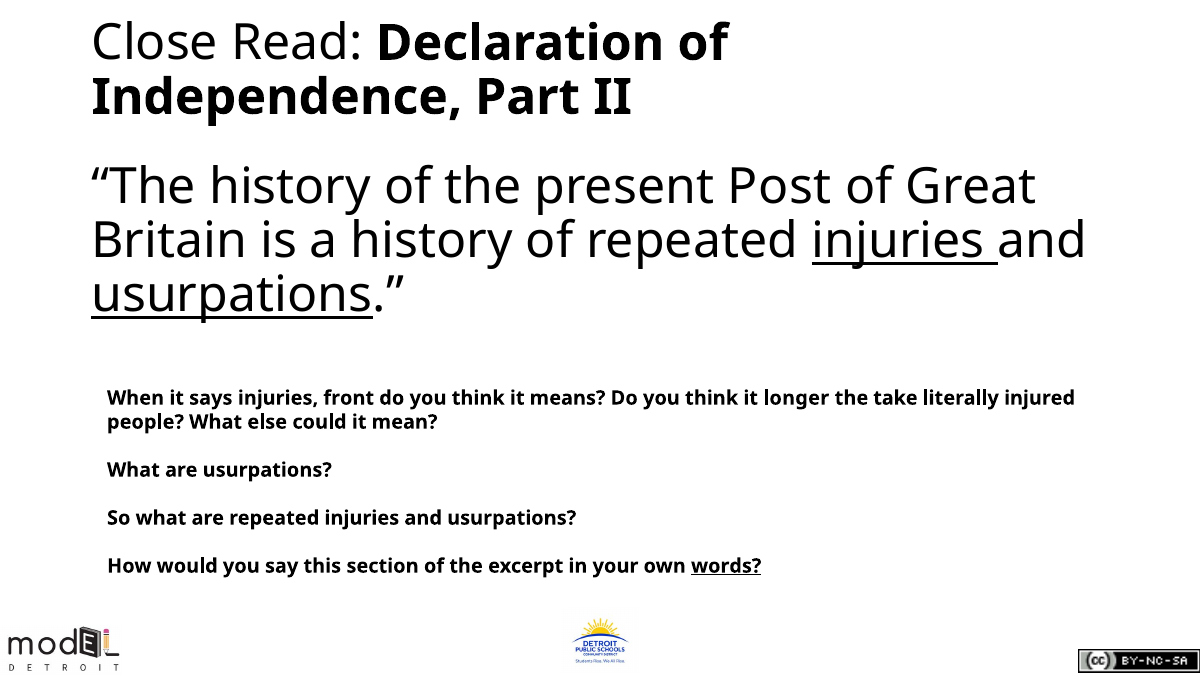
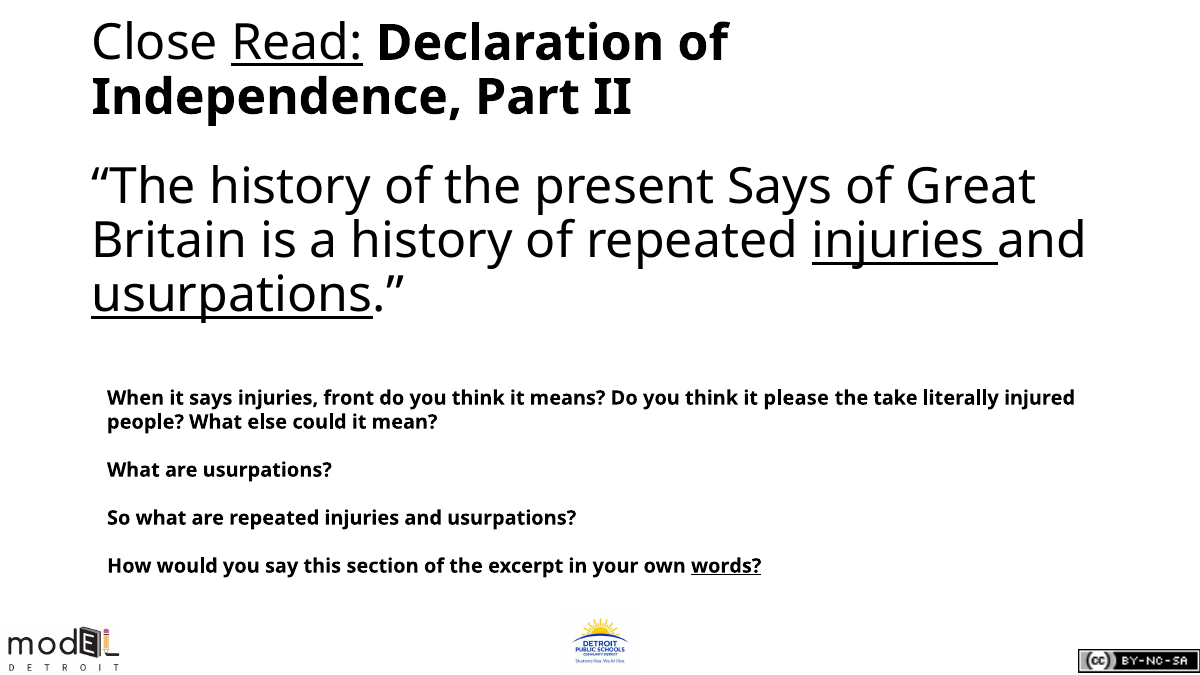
Read underline: none -> present
present Post: Post -> Says
longer: longer -> please
